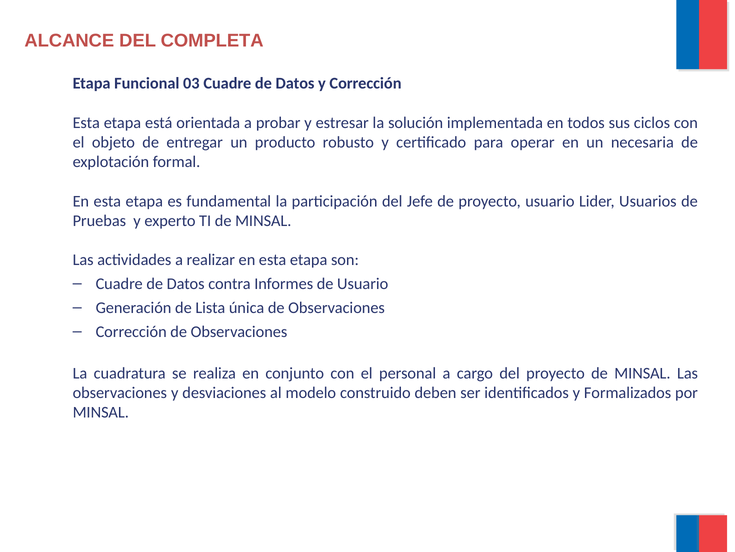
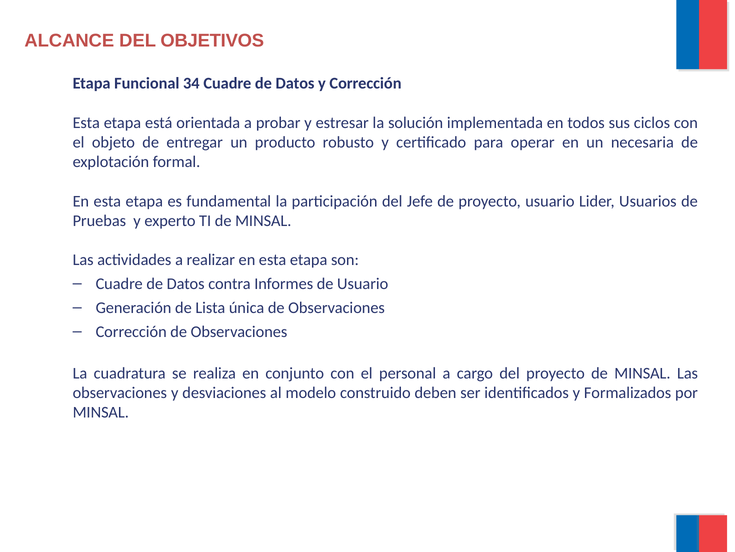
COMPLETA: COMPLETA -> OBJETIVOS
03: 03 -> 34
